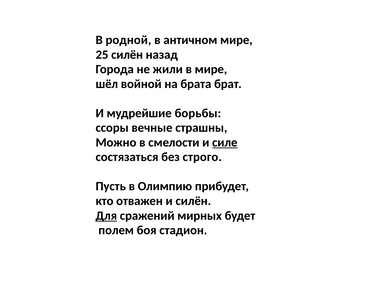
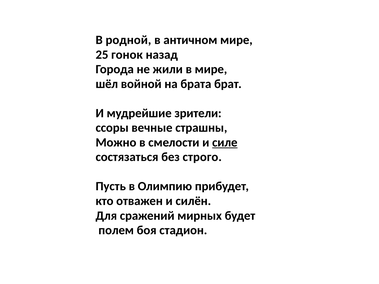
25 силён: силён -> гонок
борьбы: борьбы -> зрители
Для underline: present -> none
